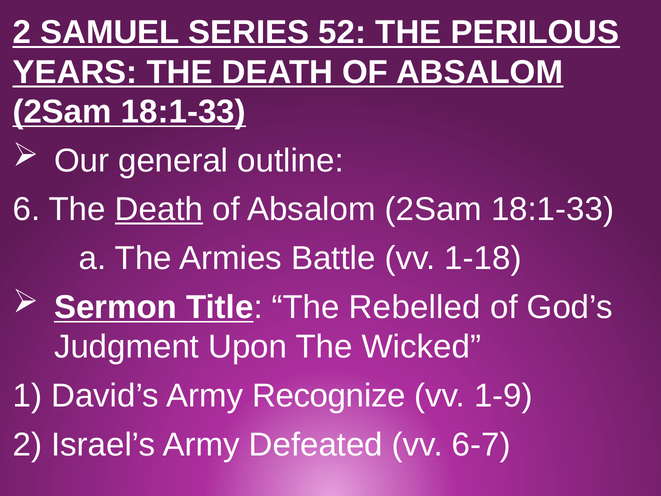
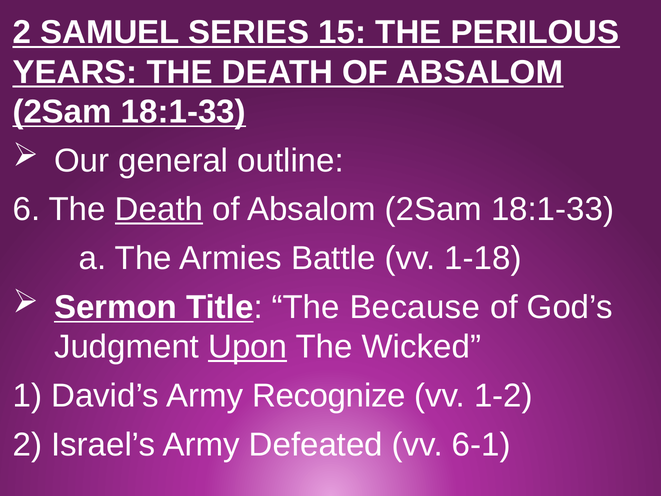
52: 52 -> 15
Rebelled: Rebelled -> Because
Upon underline: none -> present
1-9: 1-9 -> 1-2
6-7: 6-7 -> 6-1
